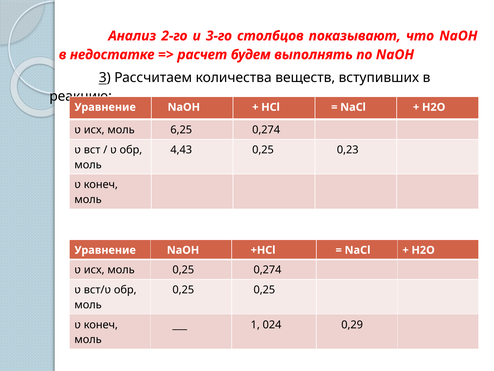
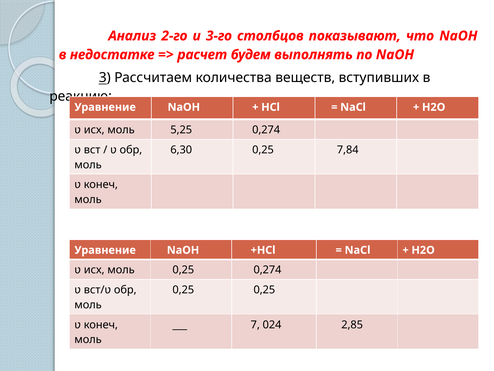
6,25: 6,25 -> 5,25
4,43: 4,43 -> 6,30
0,23: 0,23 -> 7,84
1: 1 -> 7
0,29: 0,29 -> 2,85
